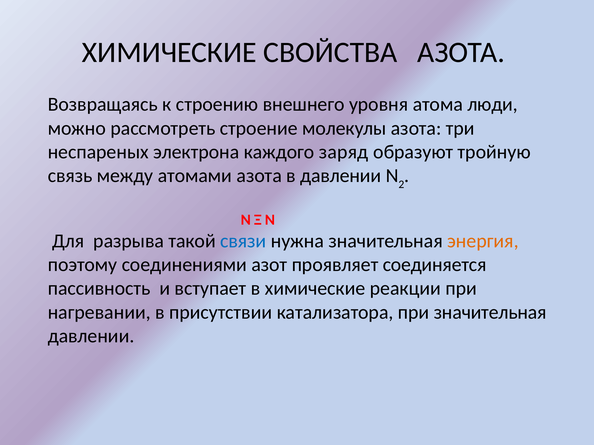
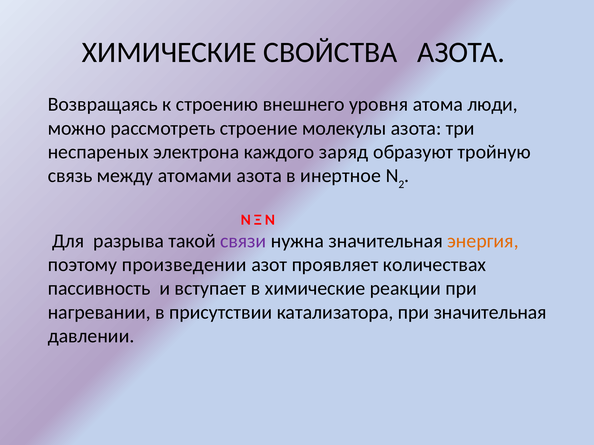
в давлении: давлении -> инертное
связи colour: blue -> purple
соединениями: соединениями -> произведении
соединяется: соединяется -> количествах
